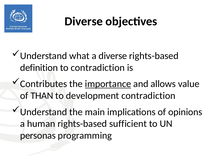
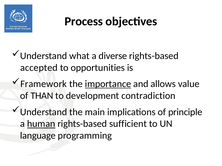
Diverse at (84, 21): Diverse -> Process
definition: definition -> accepted
to contradiction: contradiction -> opportunities
Contributes: Contributes -> Framework
opinions: opinions -> principle
human underline: none -> present
personas: personas -> language
